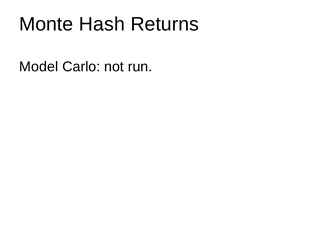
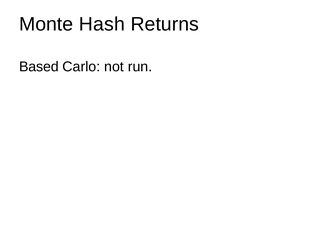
Model: Model -> Based
